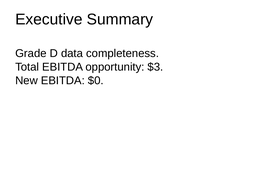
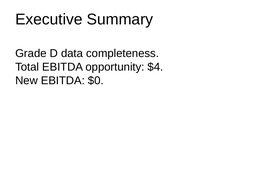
$3: $3 -> $4
